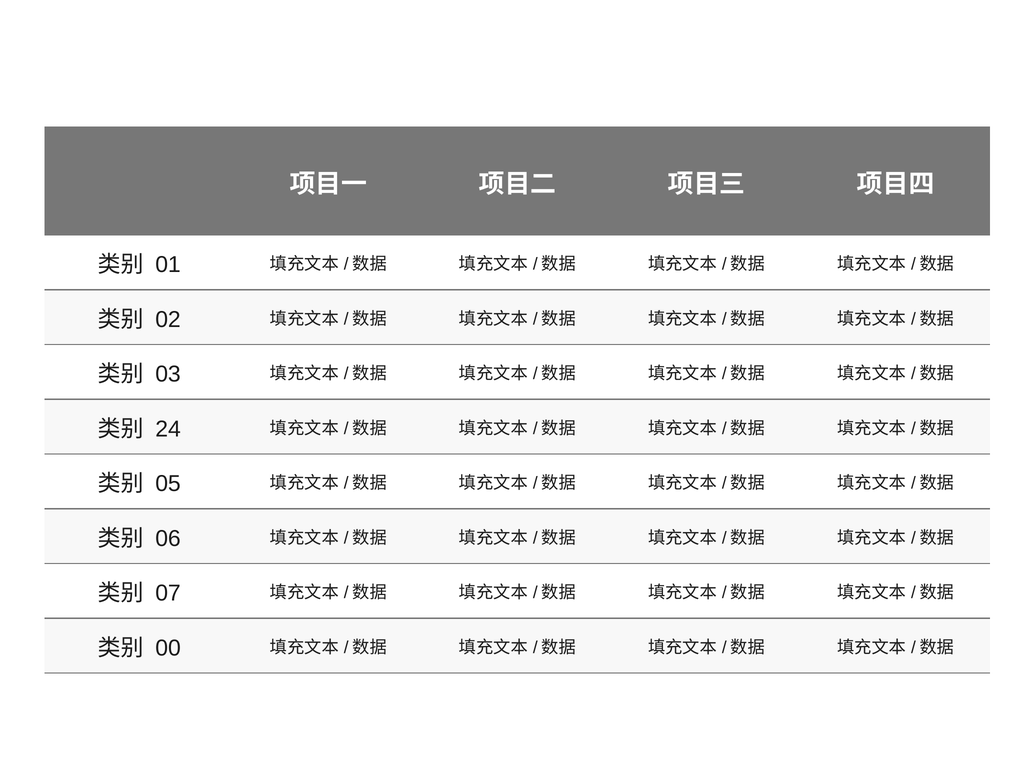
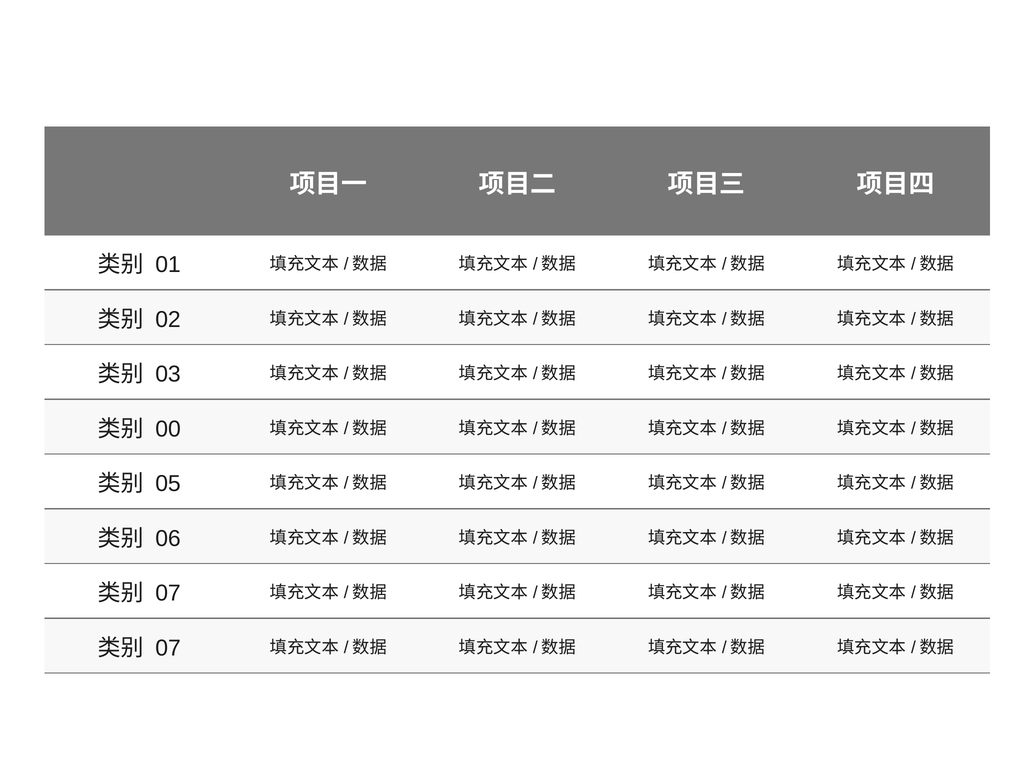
24: 24 -> 00
00 at (168, 648): 00 -> 07
